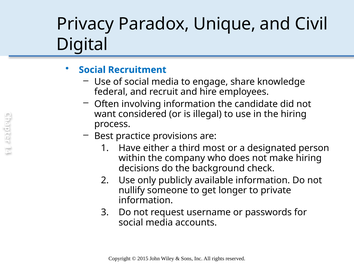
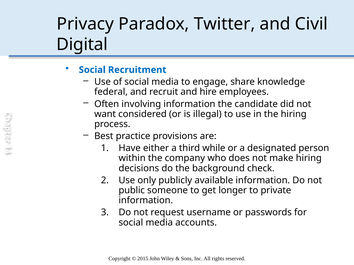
Unique: Unique -> Twitter
most: most -> while
nullify: nullify -> public
